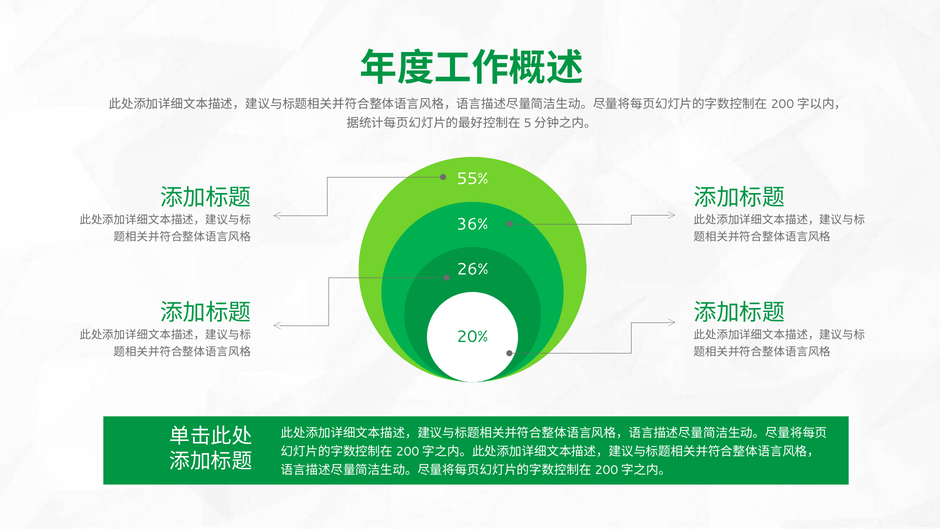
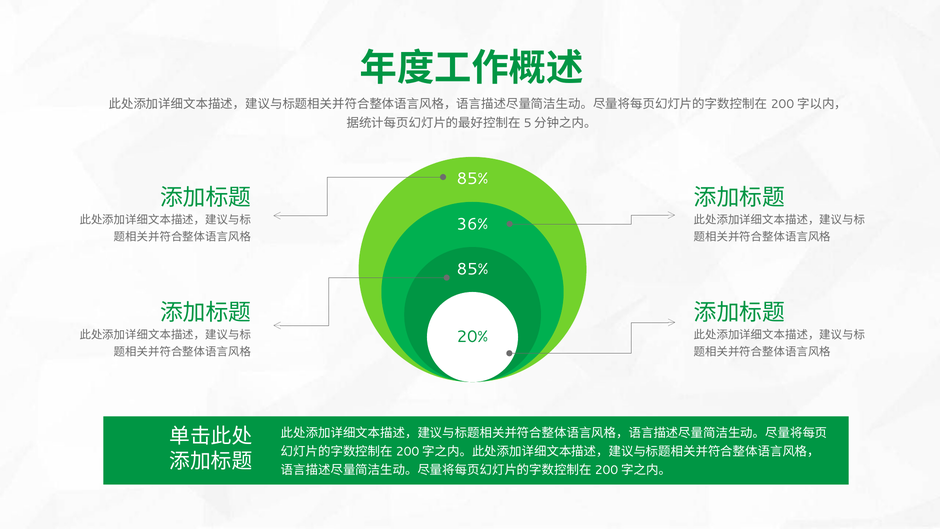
55% at (472, 179): 55% -> 85%
26% at (473, 269): 26% -> 85%
